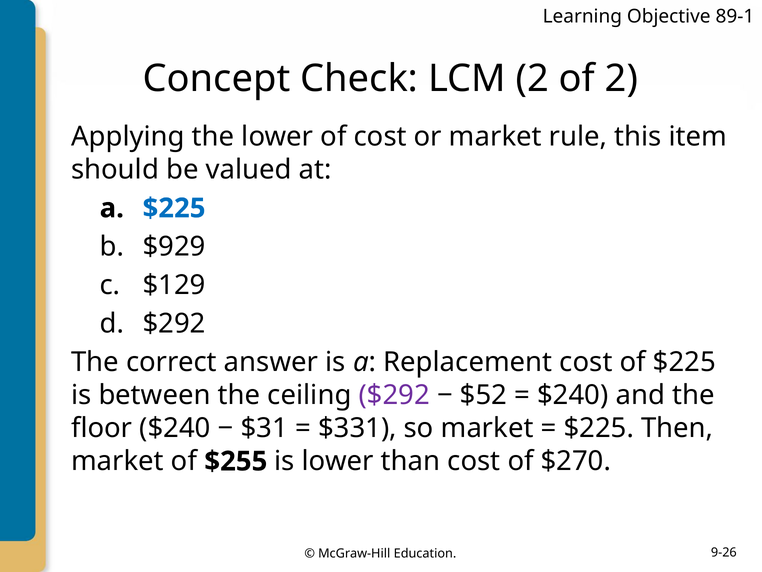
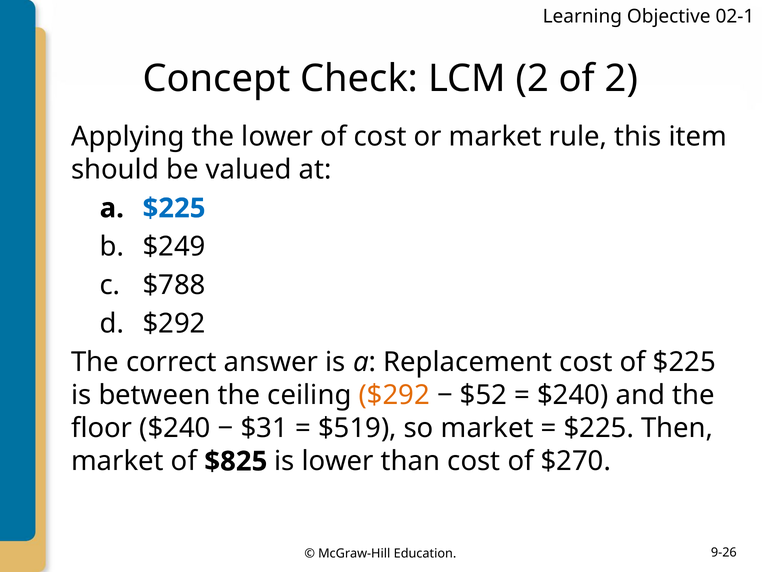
89-1: 89-1 -> 02-1
$929: $929 -> $249
$129: $129 -> $788
$292 at (394, 395) colour: purple -> orange
$331: $331 -> $519
$255: $255 -> $825
